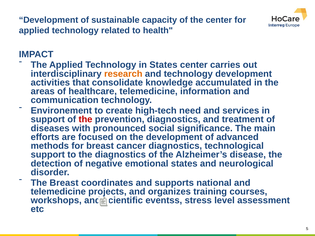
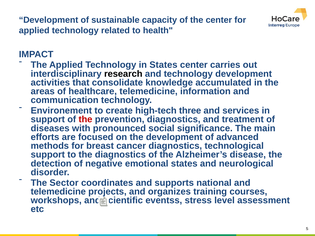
research colour: orange -> black
need: need -> three
The Breast: Breast -> Sector
